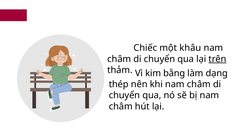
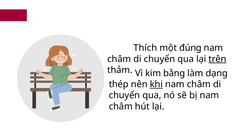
Chiếc: Chiếc -> Thích
khâu: khâu -> đúng
khi underline: none -> present
